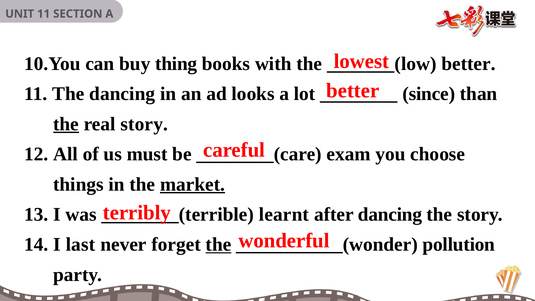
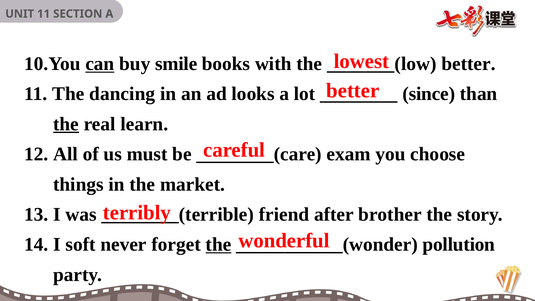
can underline: none -> present
thing: thing -> smile
real story: story -> learn
market underline: present -> none
learnt: learnt -> friend
after dancing: dancing -> brother
last: last -> soft
